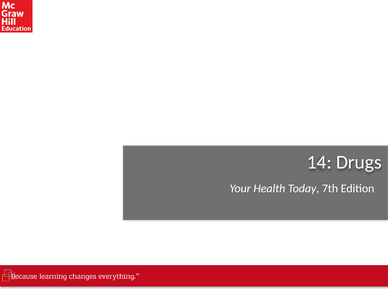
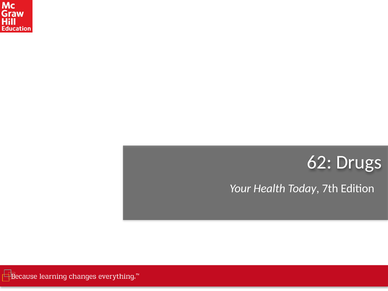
14: 14 -> 62
